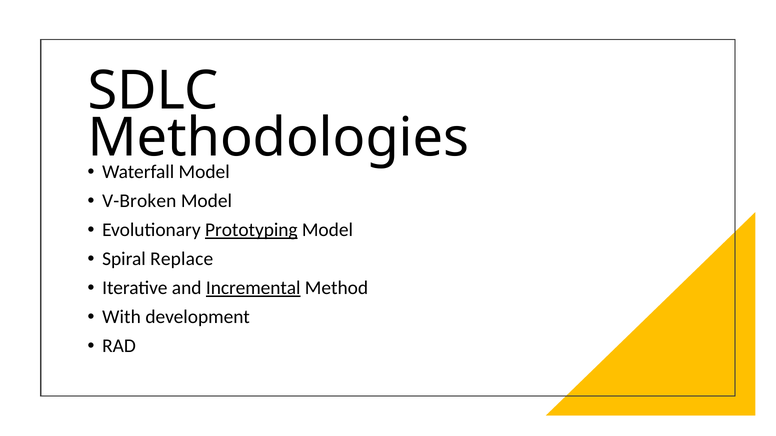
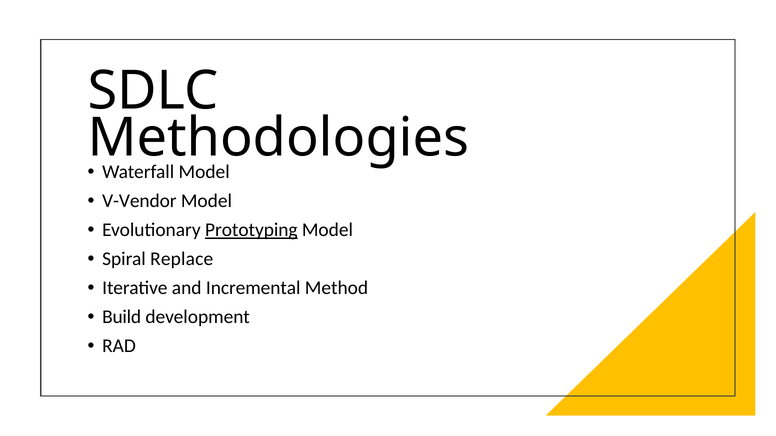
V-Broken: V-Broken -> V-Vendor
Incremental underline: present -> none
With: With -> Build
